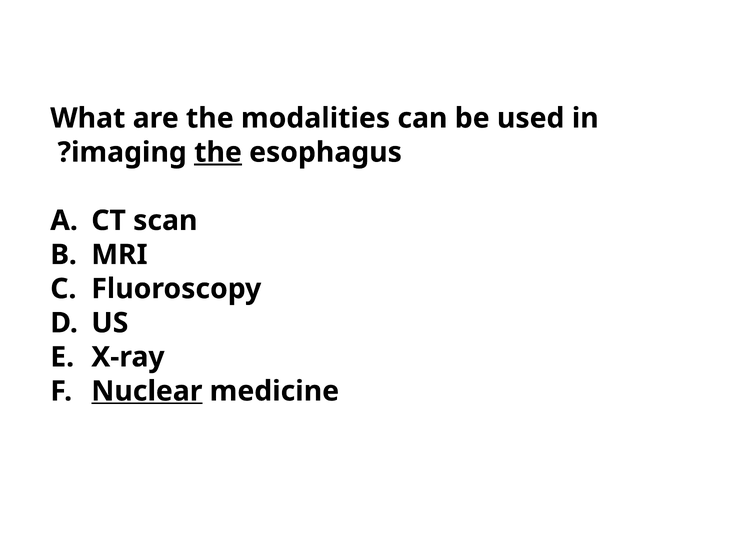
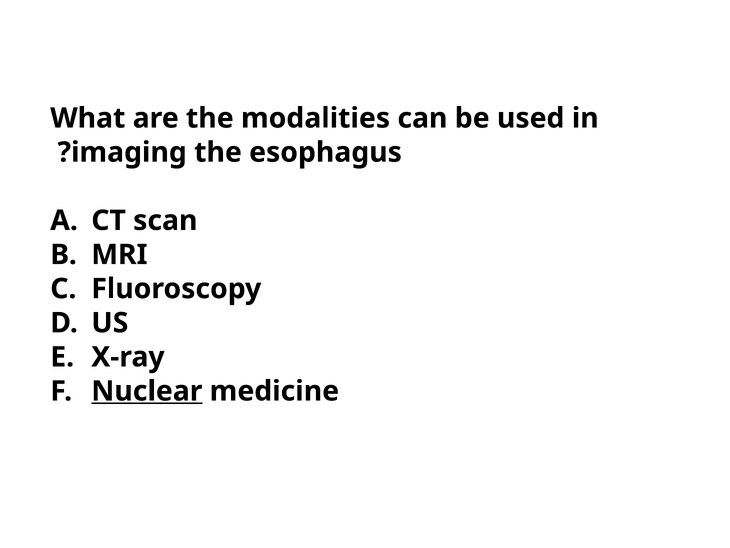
the at (218, 152) underline: present -> none
